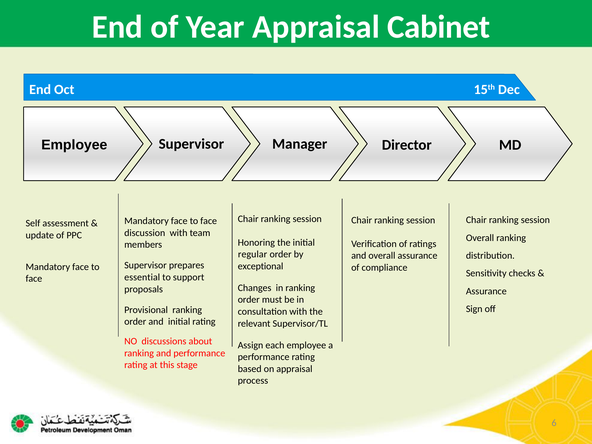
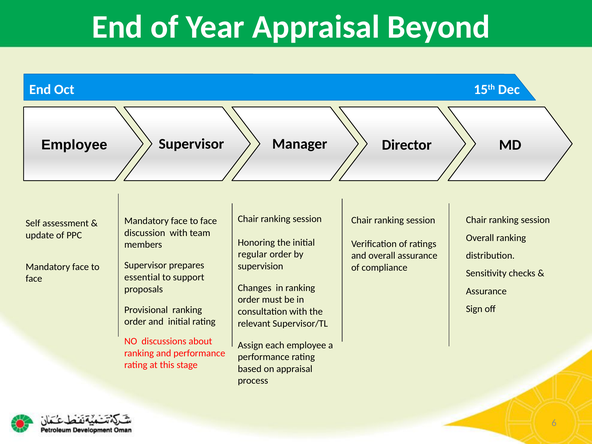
Cabinet: Cabinet -> Beyond
exceptional: exceptional -> supervision
